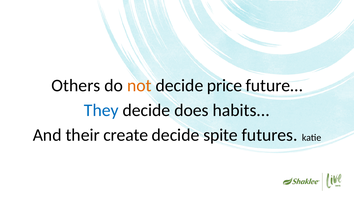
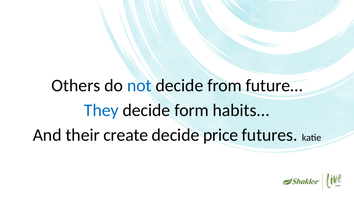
not colour: orange -> blue
price: price -> from
does: does -> form
spite: spite -> price
